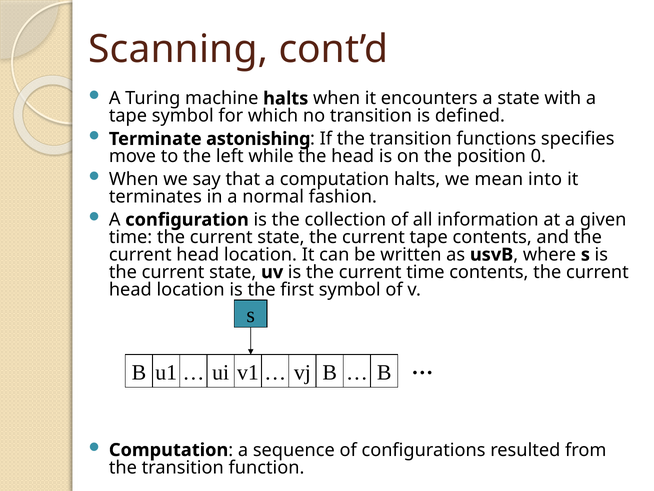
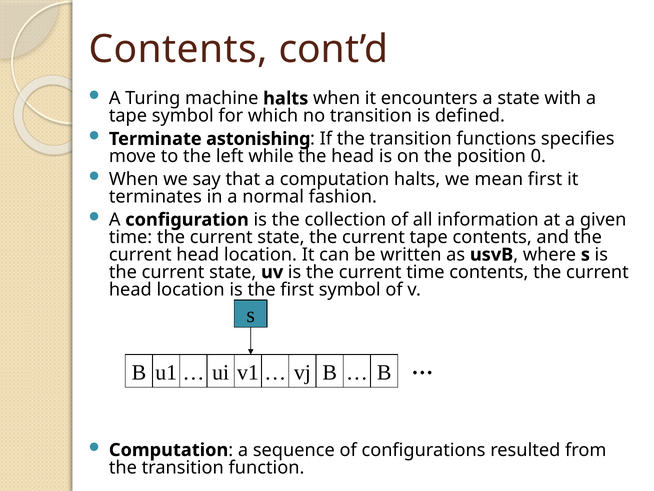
Scanning at (178, 49): Scanning -> Contents
mean into: into -> first
